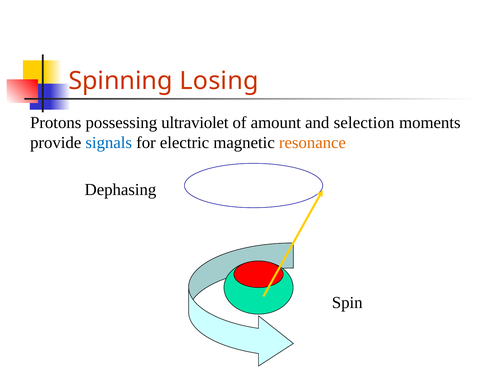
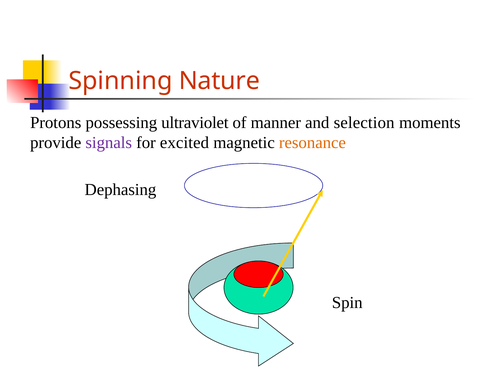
Losing: Losing -> Nature
amount: amount -> manner
signals colour: blue -> purple
electric: electric -> excited
